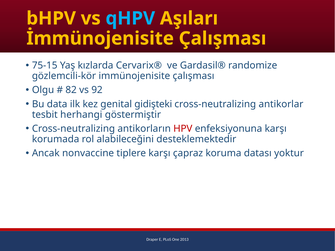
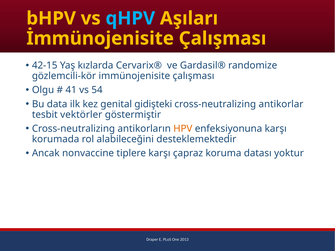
75-15: 75-15 -> 42-15
82: 82 -> 41
92: 92 -> 54
herhangi: herhangi -> vektörler
HPV colour: red -> orange
